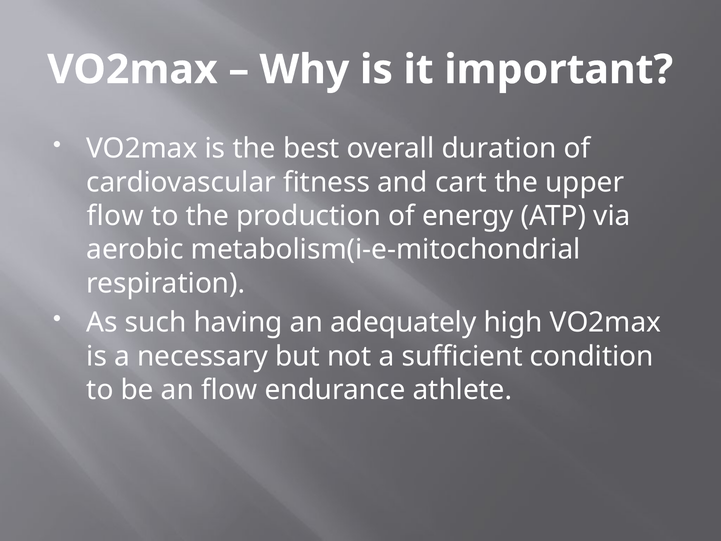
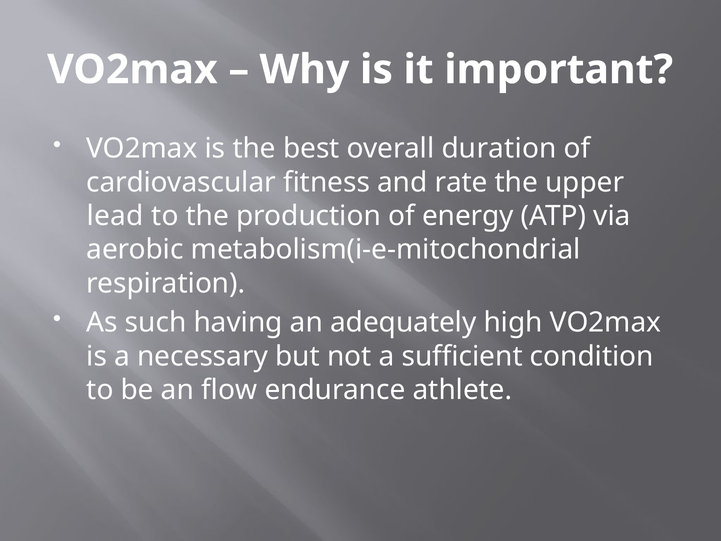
cart: cart -> rate
flow at (115, 216): flow -> lead
